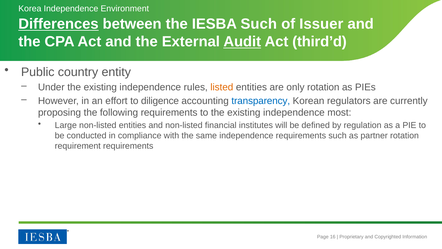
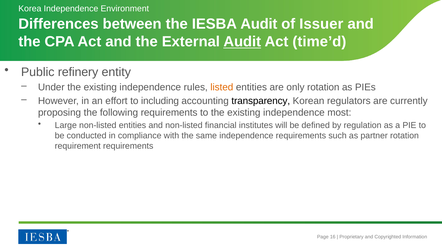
Differences underline: present -> none
IESBA Such: Such -> Audit
third’d: third’d -> time’d
country: country -> refinery
diligence: diligence -> including
transparency colour: blue -> black
